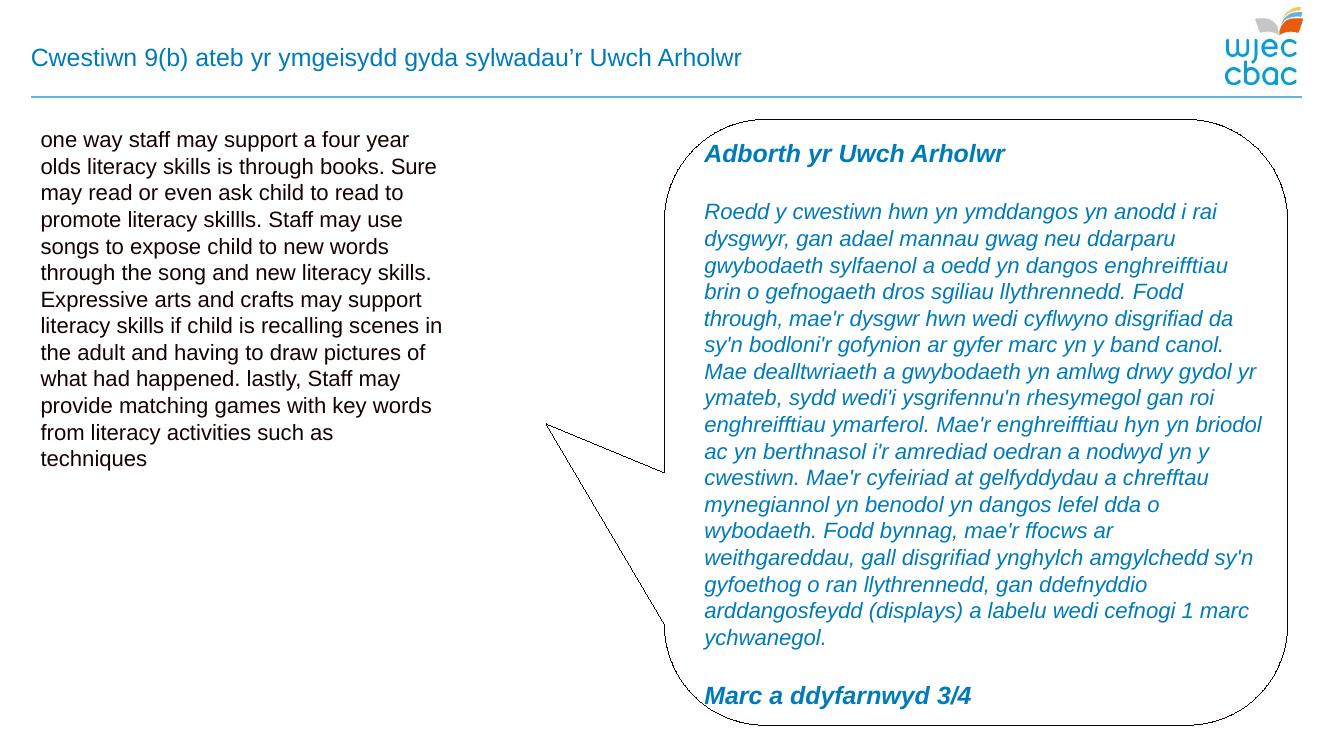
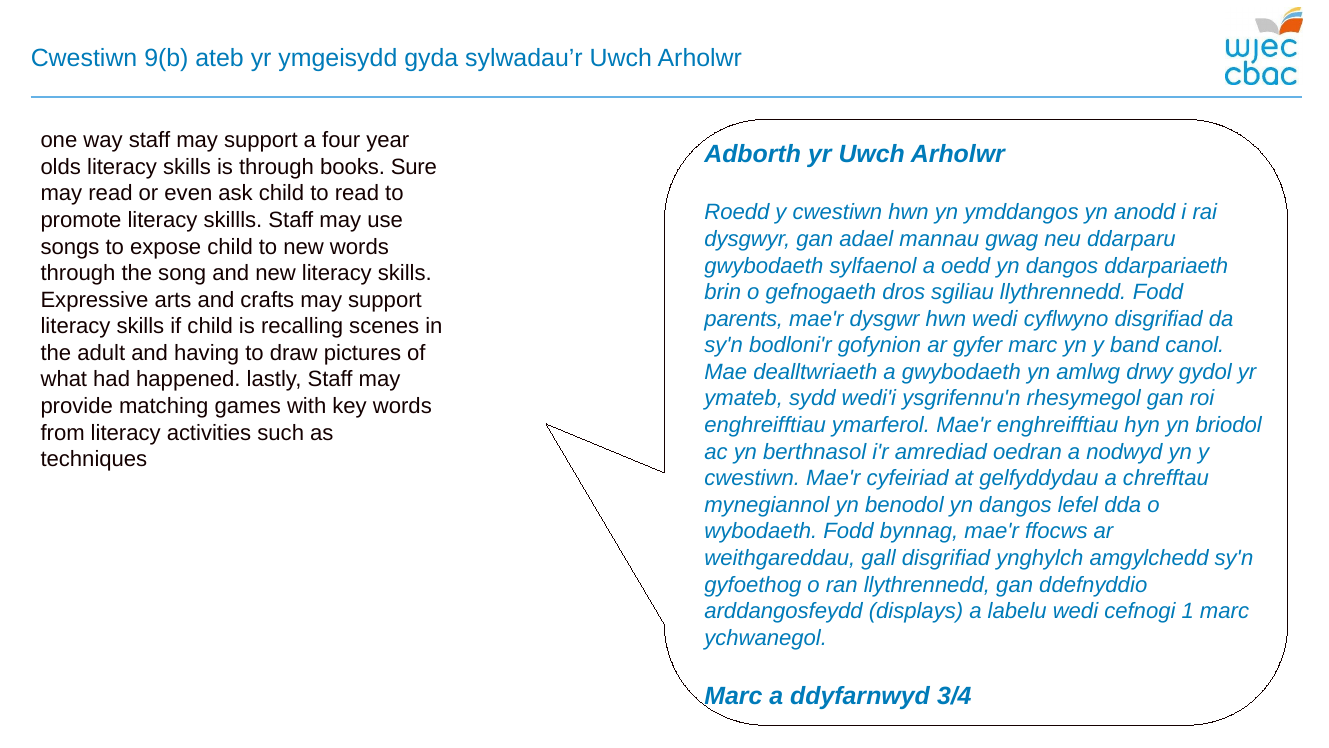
dangos enghreifftiau: enghreifftiau -> ddarpariaeth
through at (744, 319): through -> parents
